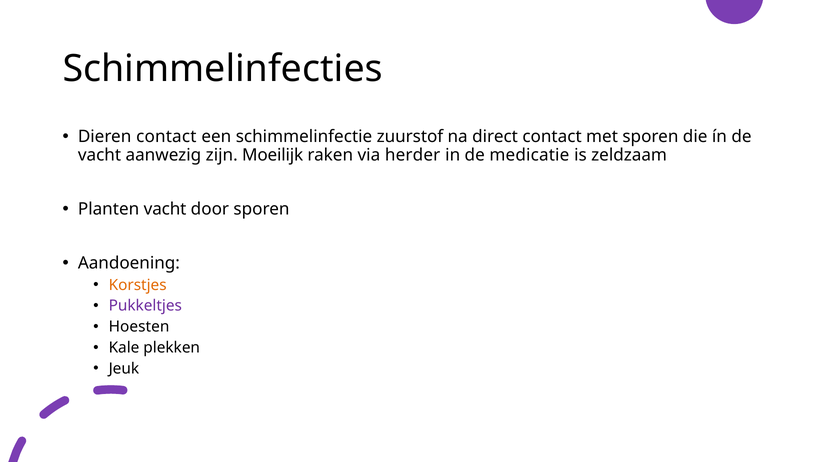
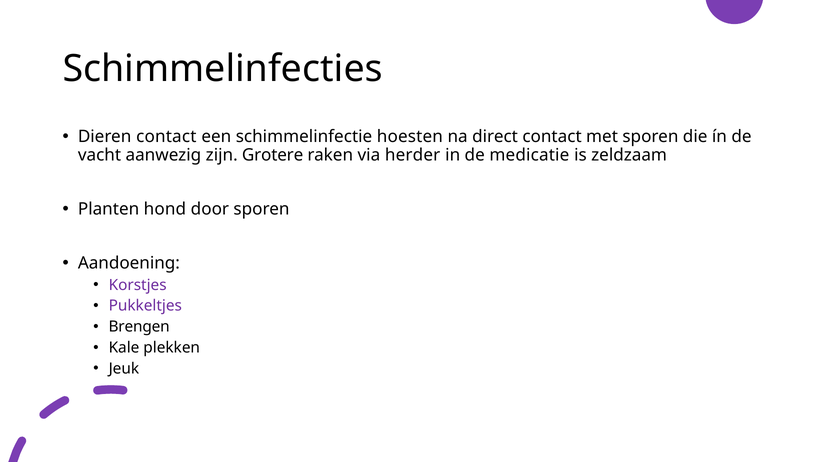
zuurstof: zuurstof -> hoesten
Moeilijk: Moeilijk -> Grotere
Planten vacht: vacht -> hond
Korstjes colour: orange -> purple
Hoesten: Hoesten -> Brengen
